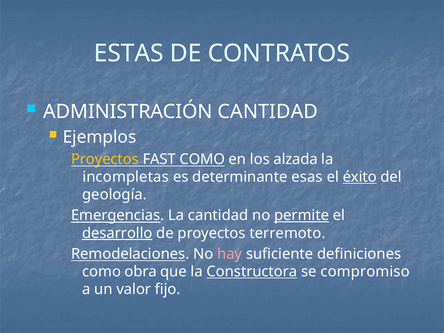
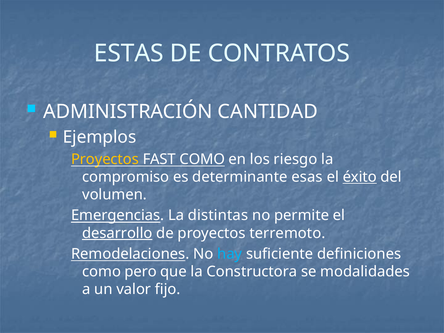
alzada: alzada -> riesgo
incompletas: incompletas -> compromiso
geología: geología -> volumen
La cantidad: cantidad -> distintas
permite underline: present -> none
hay colour: pink -> light blue
obra: obra -> pero
Constructora underline: present -> none
compromiso: compromiso -> modalidades
